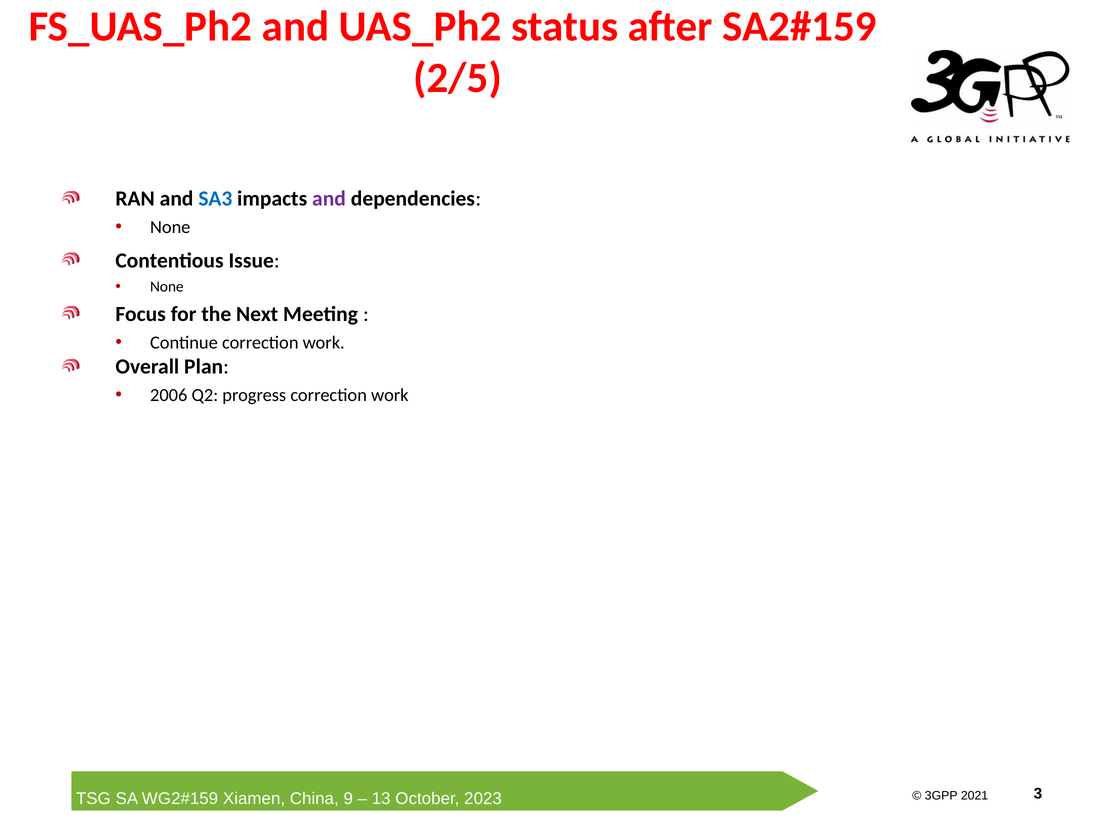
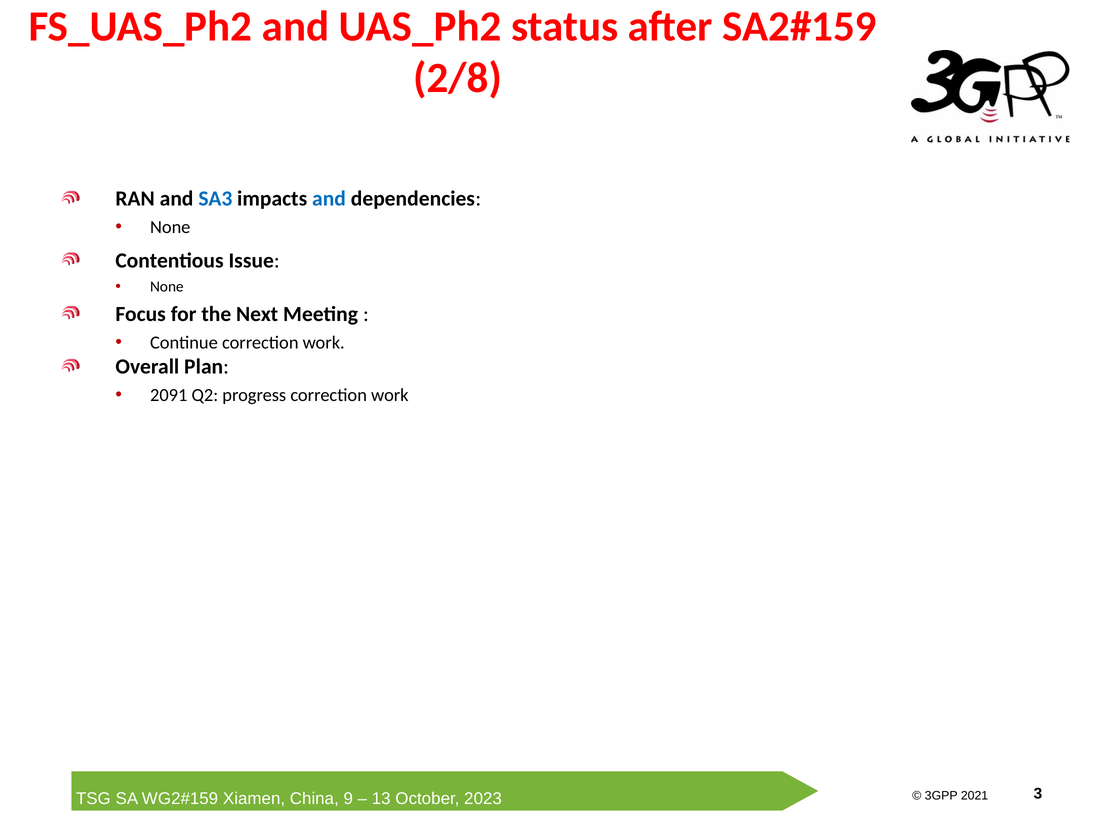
2/5: 2/5 -> 2/8
and at (329, 199) colour: purple -> blue
2006: 2006 -> 2091
